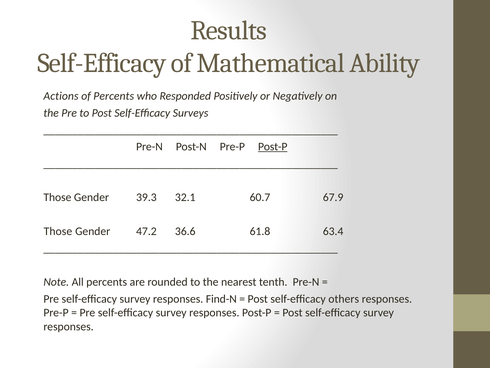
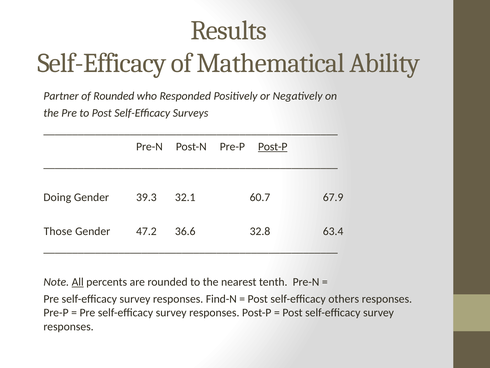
Actions: Actions -> Partner
of Percents: Percents -> Rounded
Those at (57, 197): Those -> Doing
61.8: 61.8 -> 32.8
All underline: none -> present
